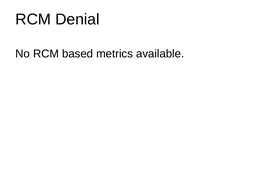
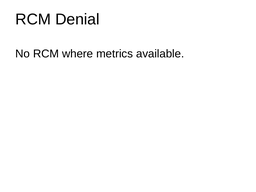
based: based -> where
